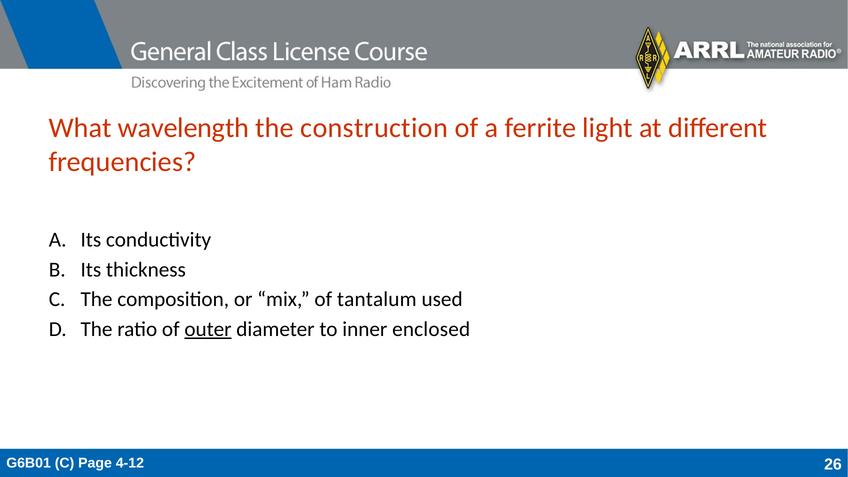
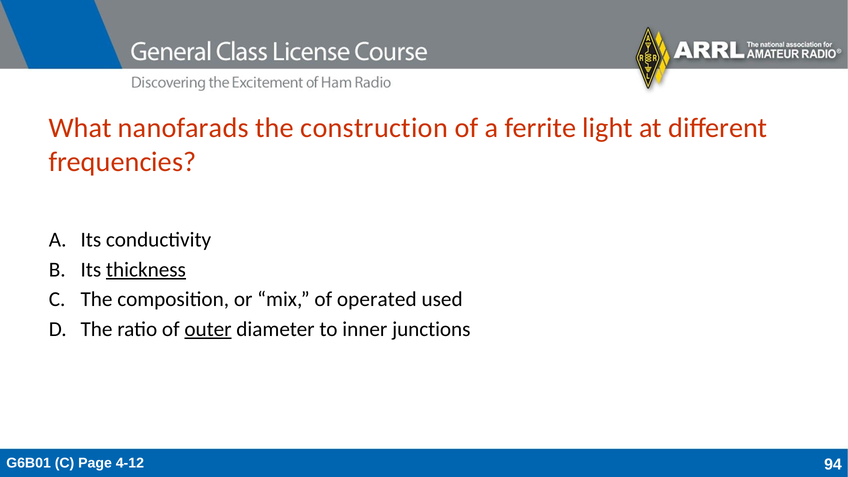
wavelength: wavelength -> nanofarads
thickness underline: none -> present
tantalum: tantalum -> operated
enclosed: enclosed -> junctions
26: 26 -> 94
